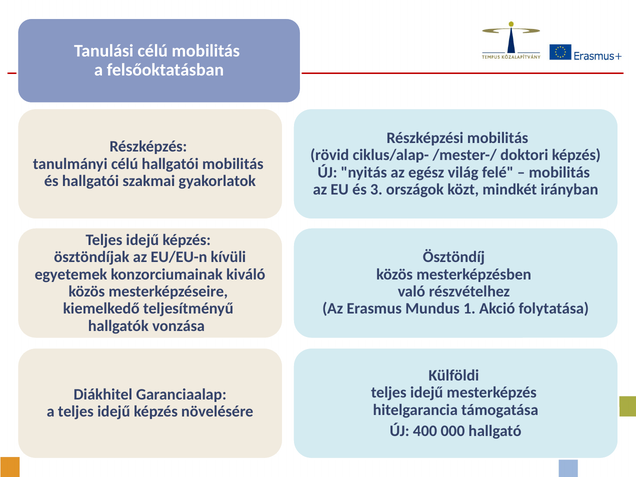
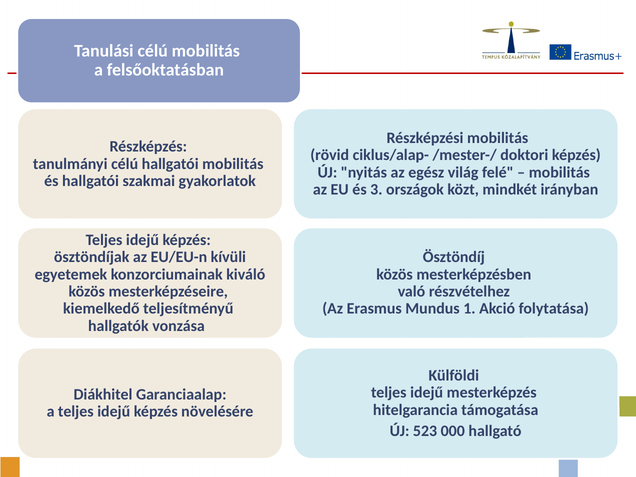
400: 400 -> 523
